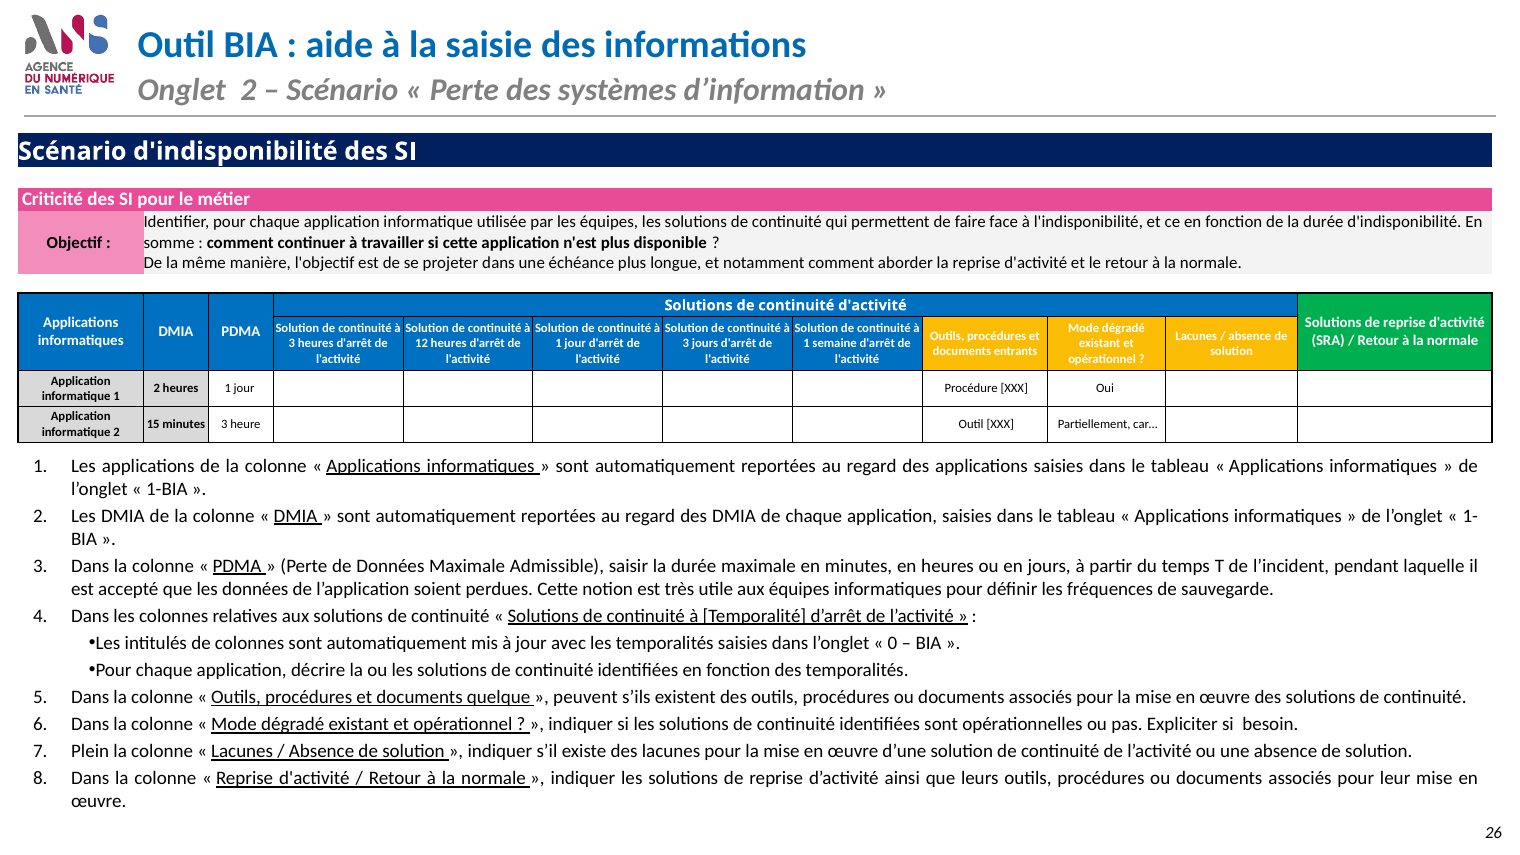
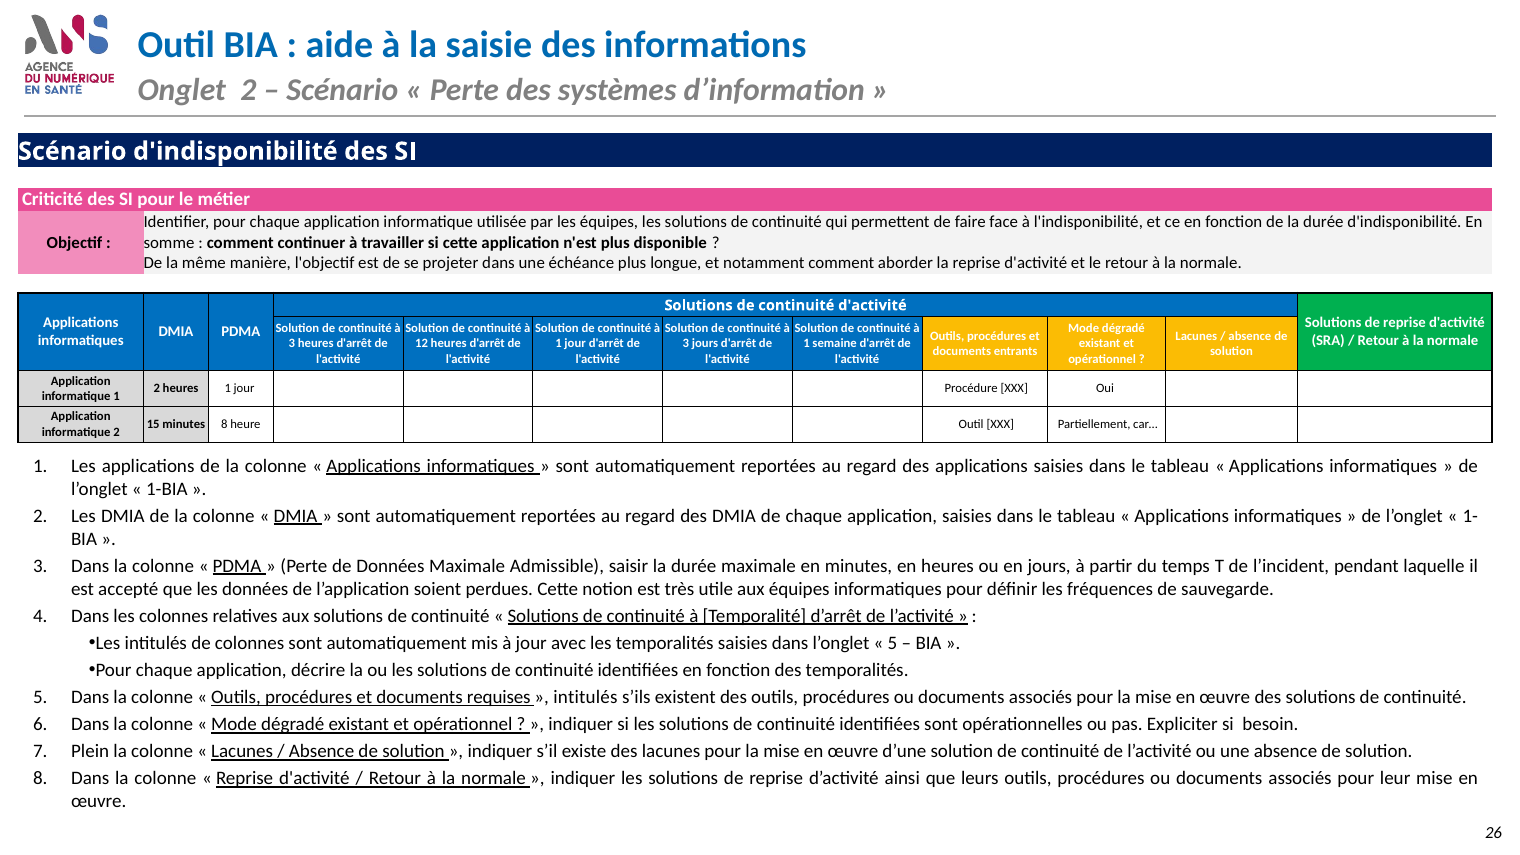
minutes 3: 3 -> 8
0 at (892, 643): 0 -> 5
quelque: quelque -> requises
peuvent at (585, 697): peuvent -> intitulés
